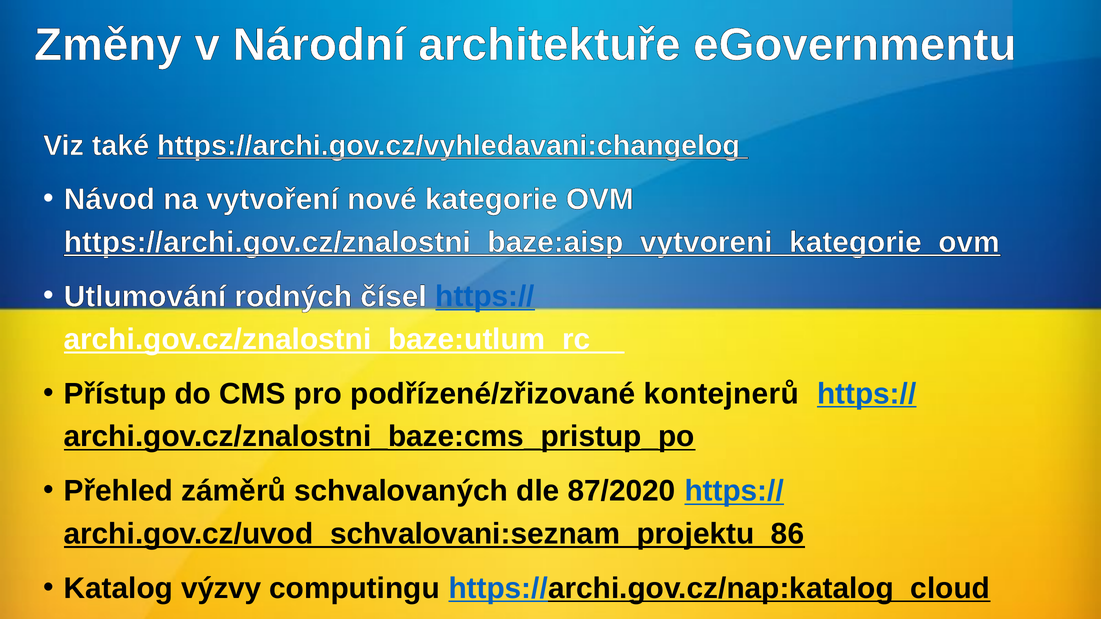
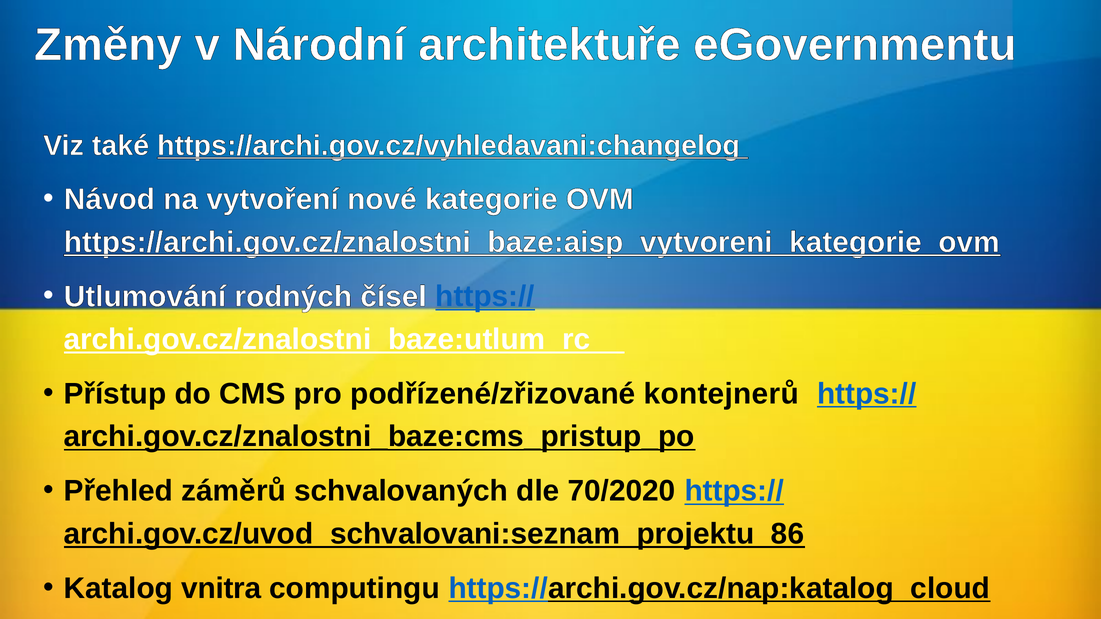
87/2020: 87/2020 -> 70/2020
výzvy: výzvy -> vnitra
